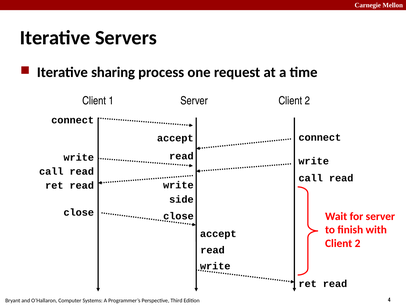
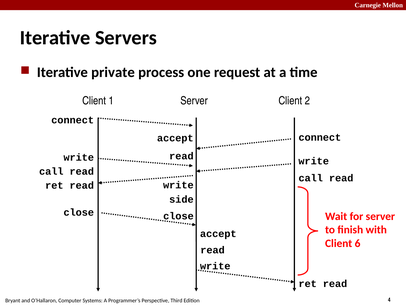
sharing: sharing -> private
2 at (358, 243): 2 -> 6
